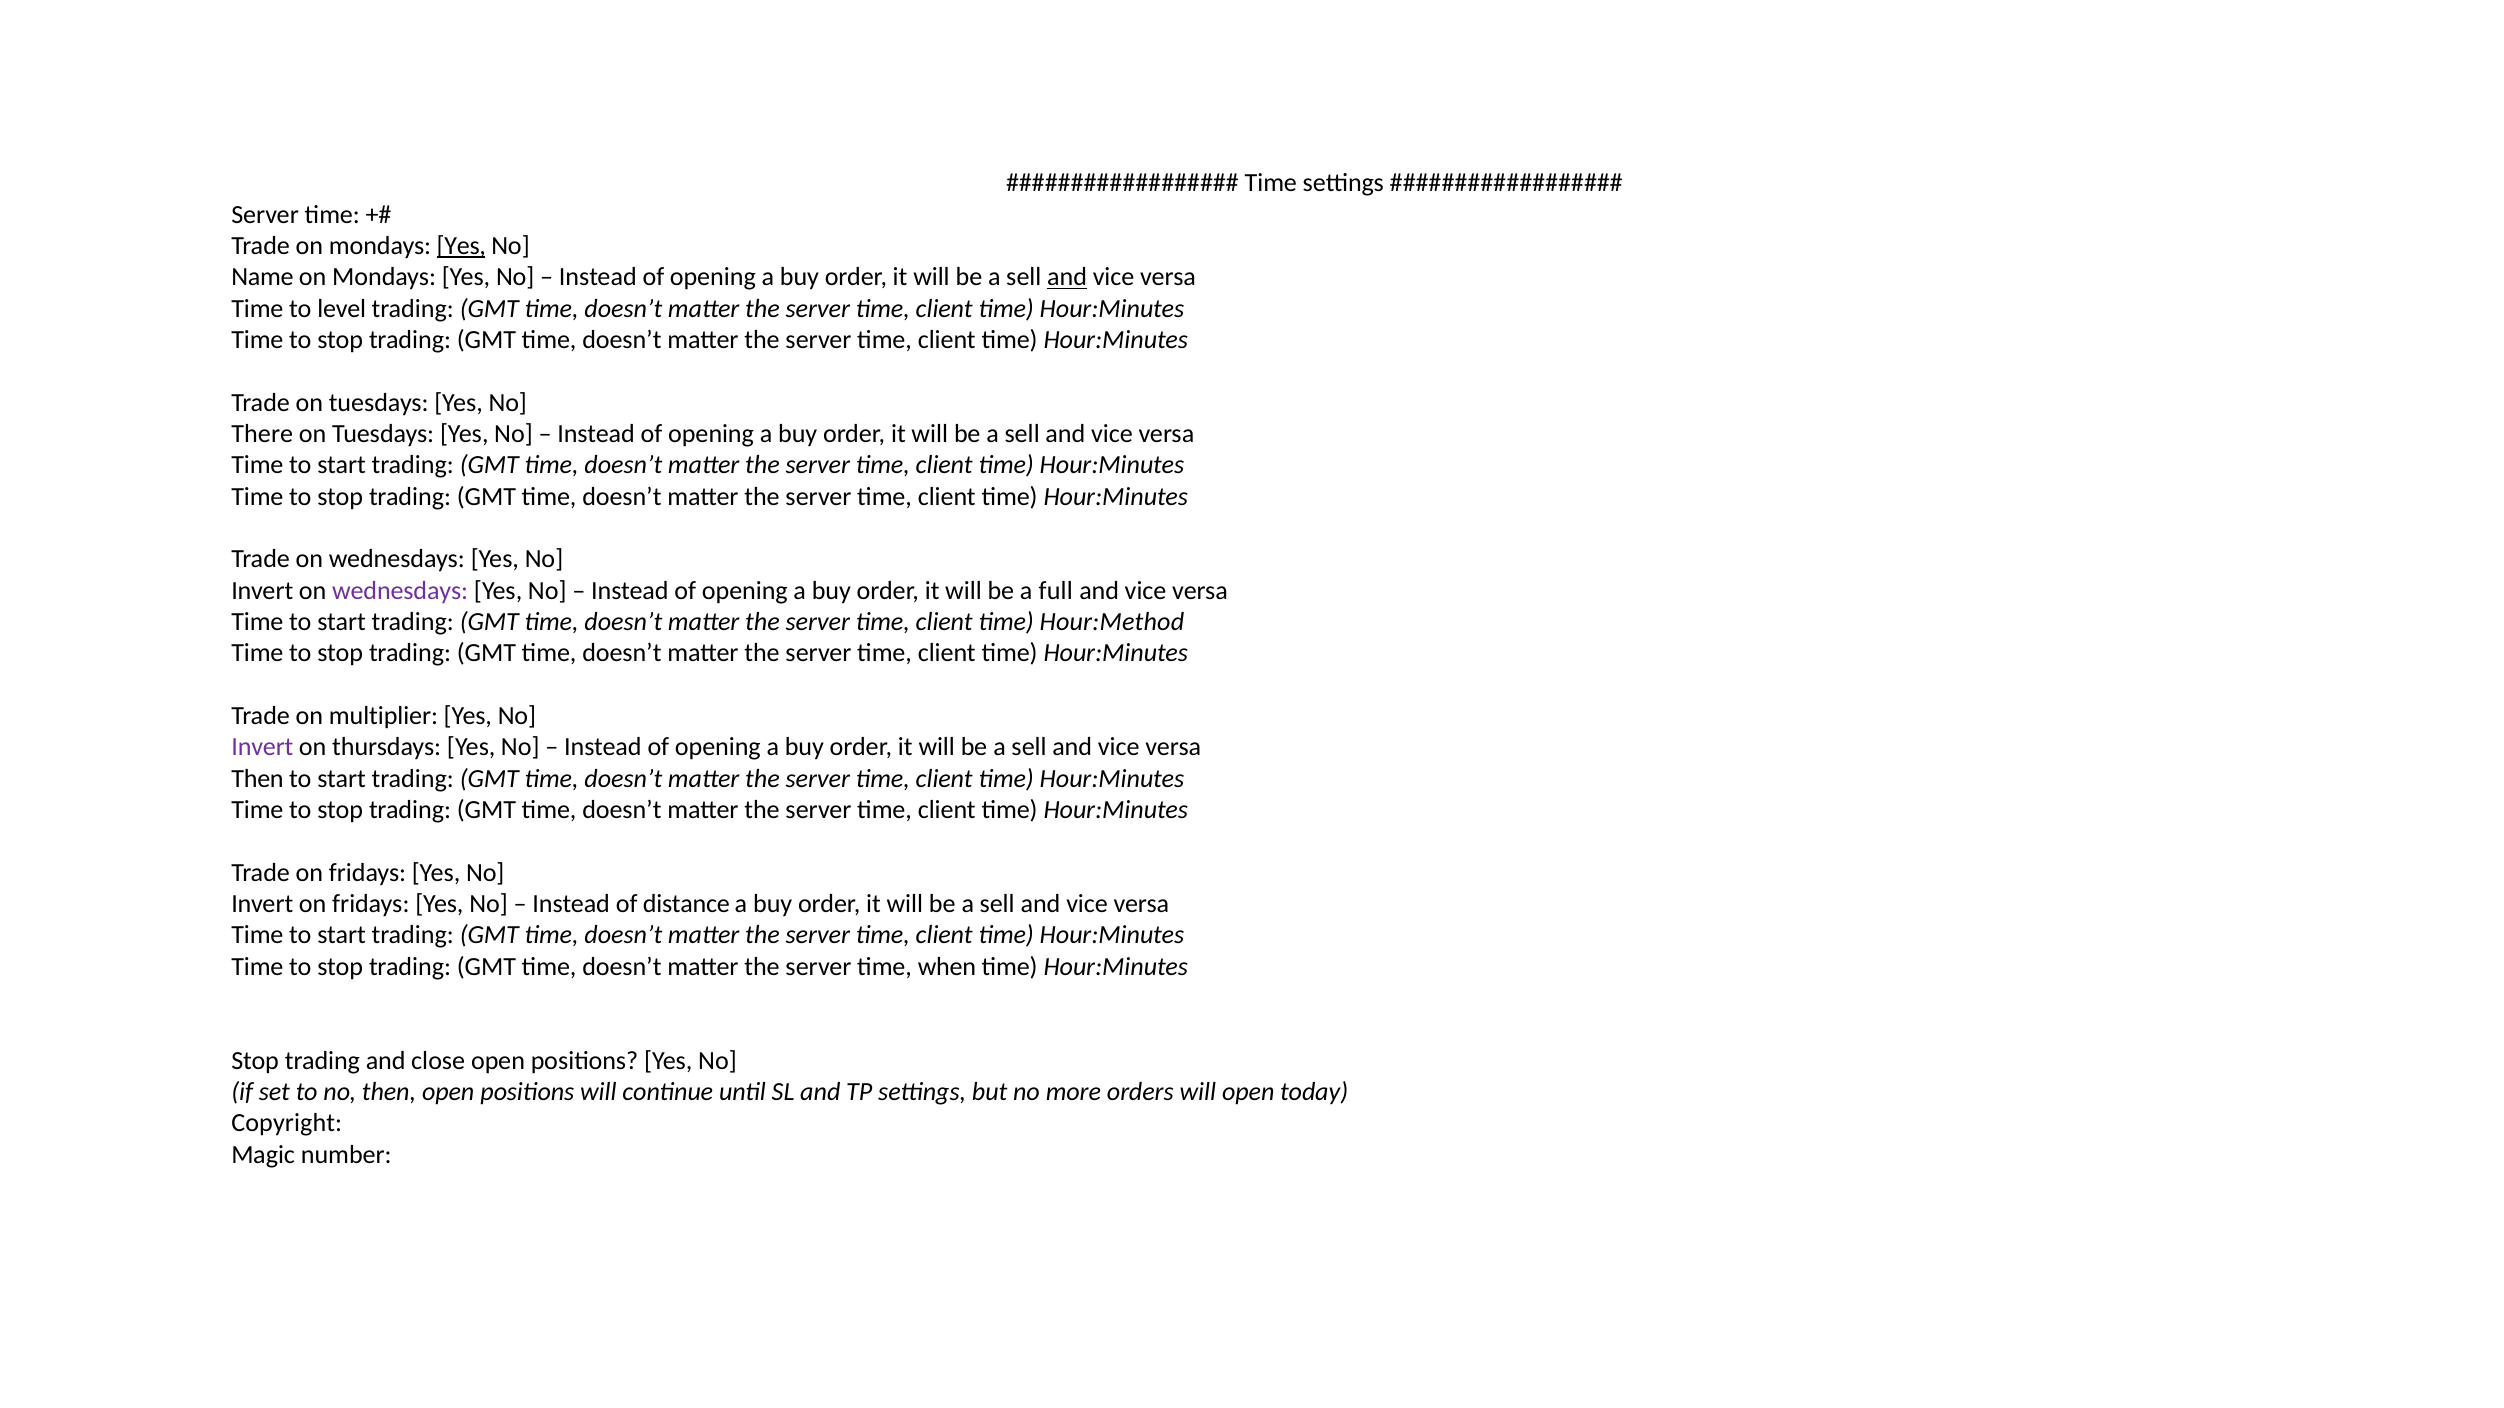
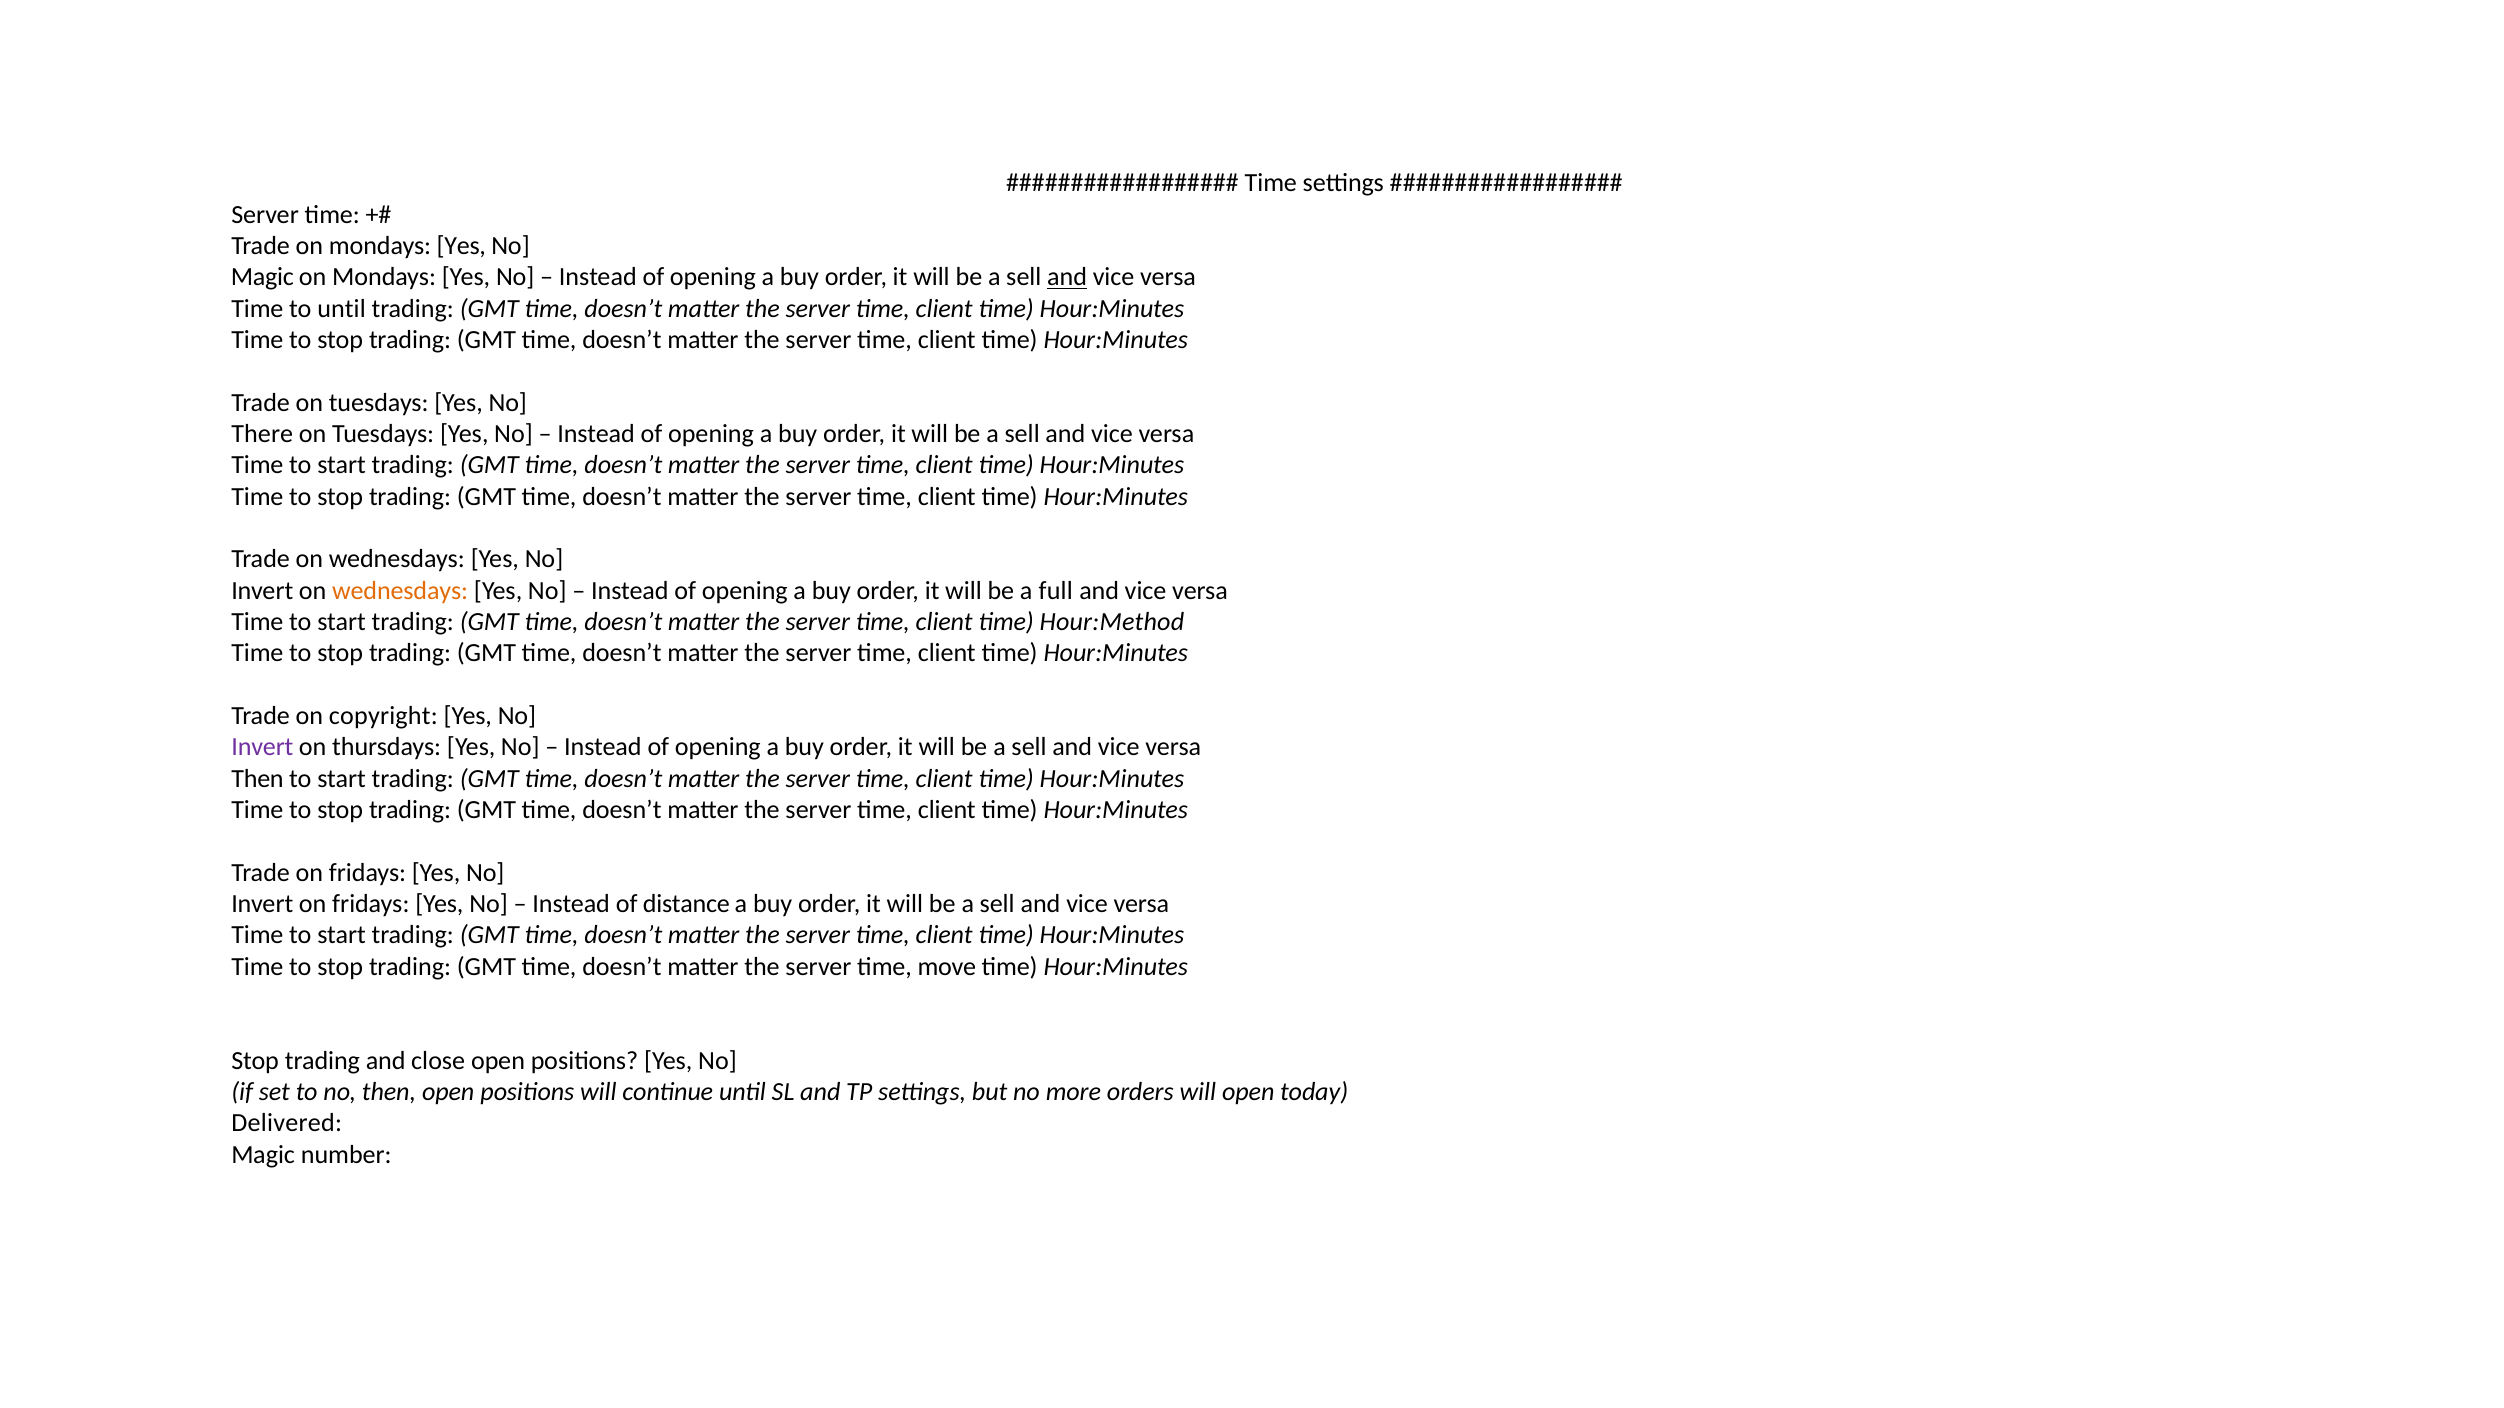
Yes at (461, 246) underline: present -> none
Name at (262, 277): Name -> Magic
to level: level -> until
wednesdays at (400, 591) colour: purple -> orange
multiplier: multiplier -> copyright
when: when -> move
Copyright: Copyright -> Delivered
